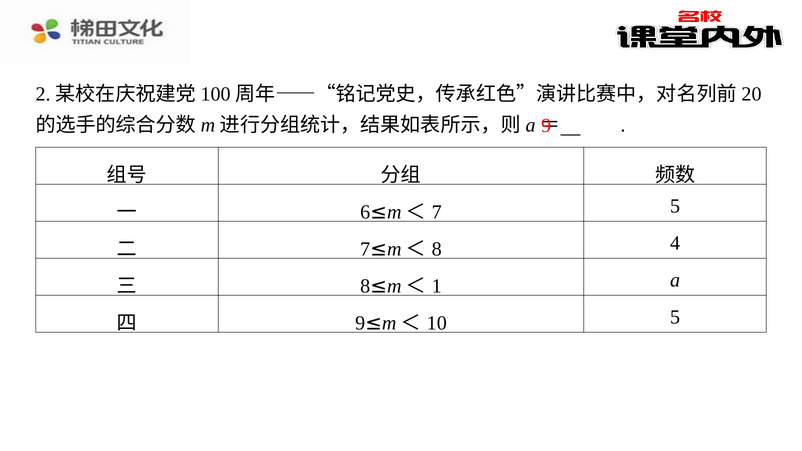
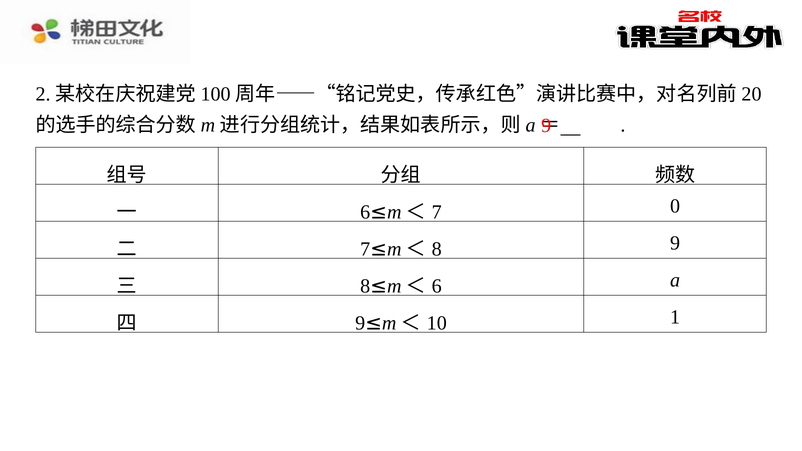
7 5: 5 -> 0
4 at (675, 243): 4 -> 9
1: 1 -> 6
5 at (675, 317): 5 -> 1
